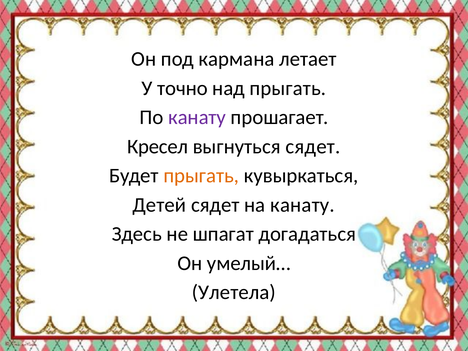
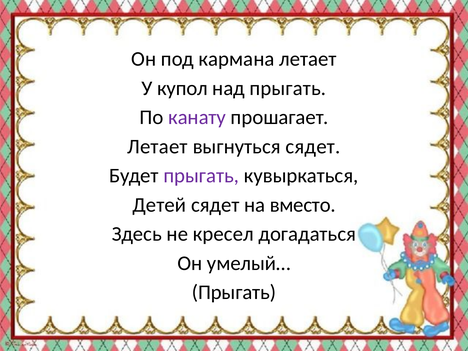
точно: точно -> купол
Кресел at (158, 147): Кресел -> Летает
прыгать at (201, 176) colour: orange -> purple
на канату: канату -> вместо
шпагат: шпагат -> кресел
Улетела at (234, 292): Улетела -> Прыгать
